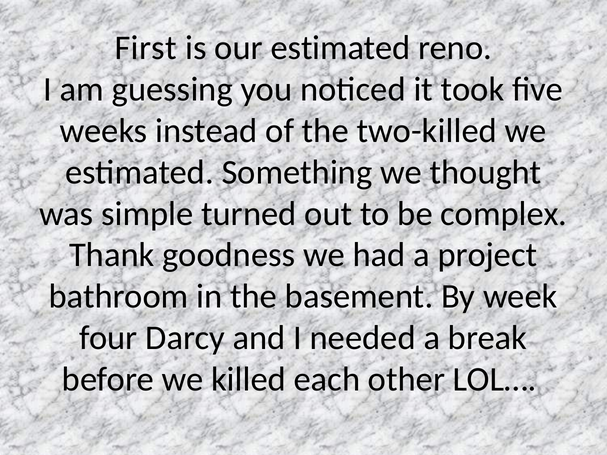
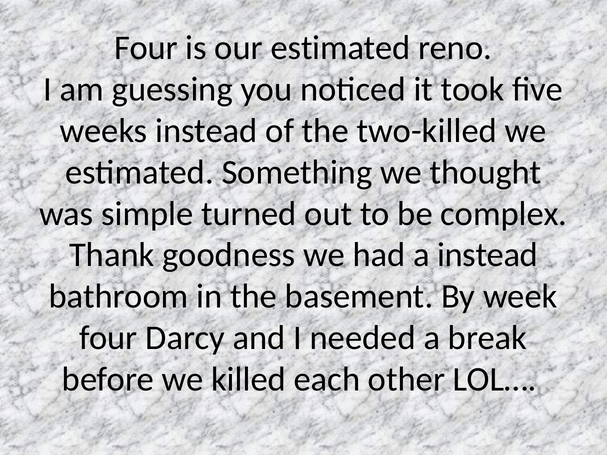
First at (146, 48): First -> Four
a project: project -> instead
